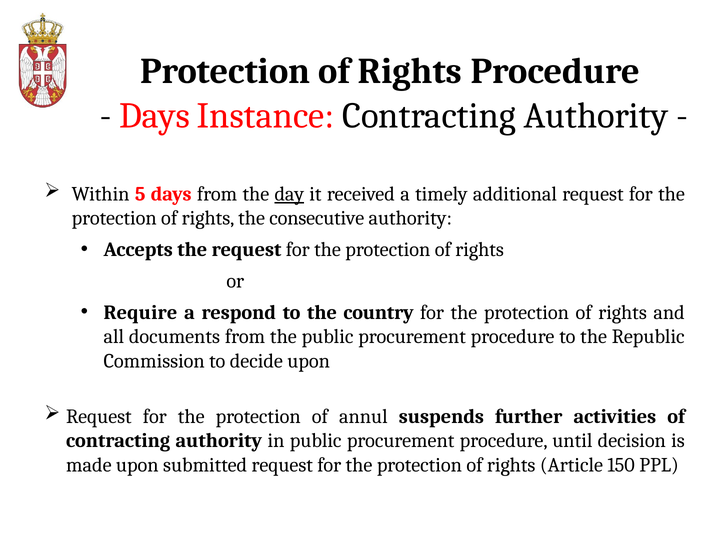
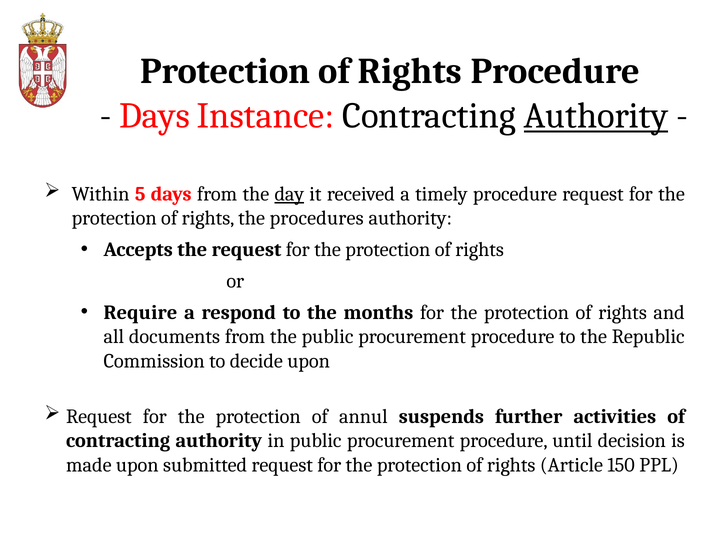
Authority at (596, 116) underline: none -> present
timely additional: additional -> procedure
consecutive: consecutive -> procedures
country: country -> months
